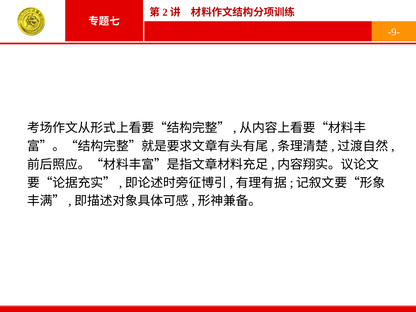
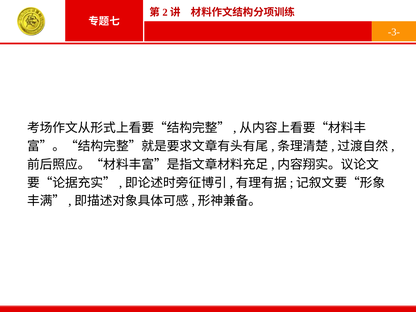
-9-: -9- -> -3-
